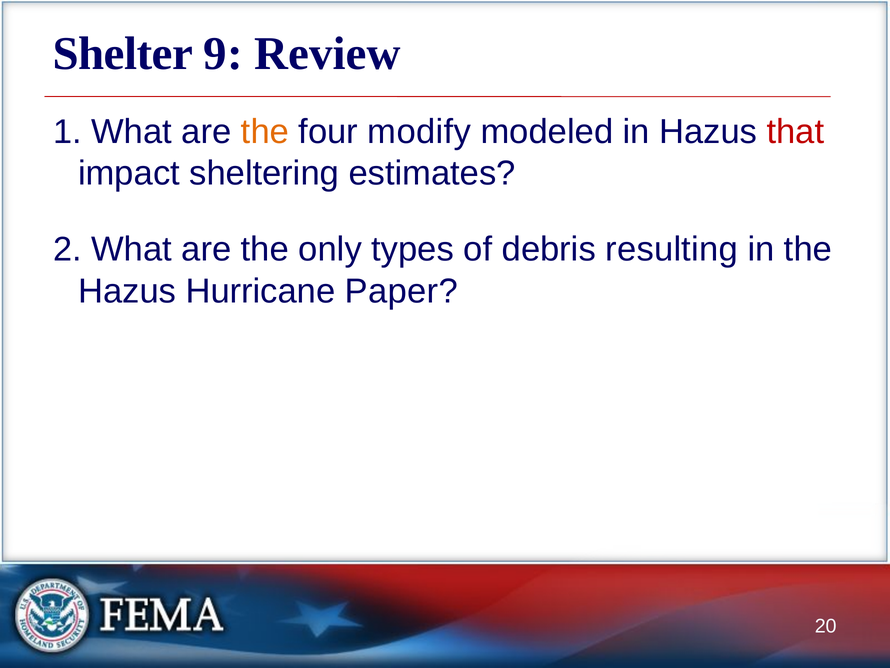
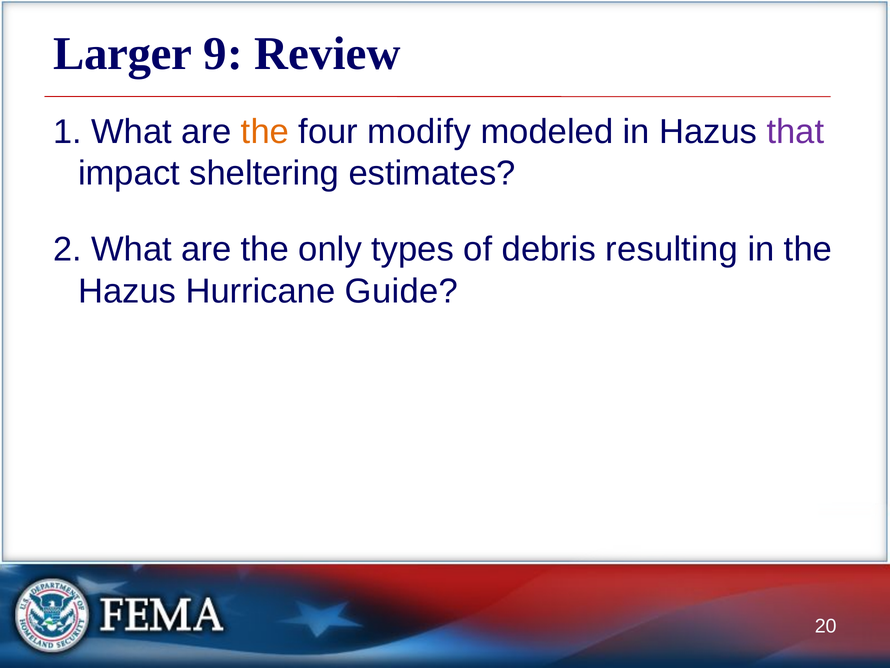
Shelter: Shelter -> Larger
that colour: red -> purple
Paper: Paper -> Guide
